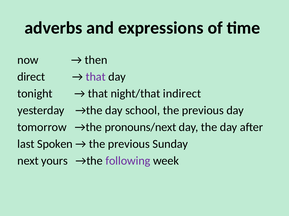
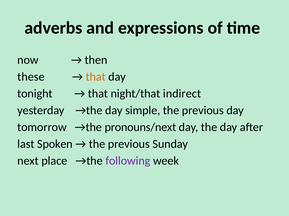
direct: direct -> these
that at (96, 77) colour: purple -> orange
school: school -> simple
yours: yours -> place
